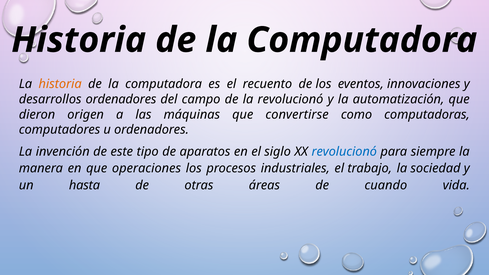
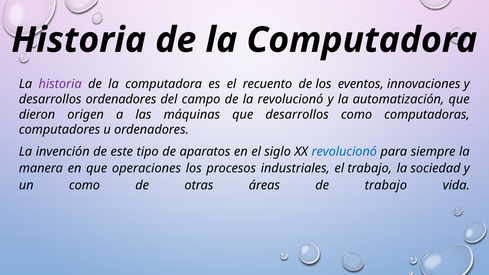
historia at (60, 84) colour: orange -> purple
que convertirse: convertirse -> desarrollos
un hasta: hasta -> como
de cuando: cuando -> trabajo
